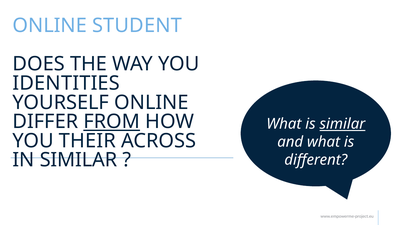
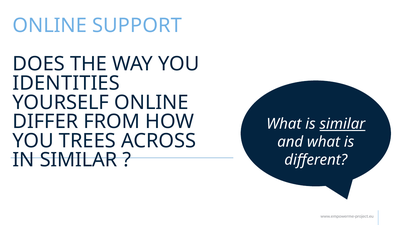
STUDENT: STUDENT -> SUPPORT
FROM underline: present -> none
THEIR: THEIR -> TREES
